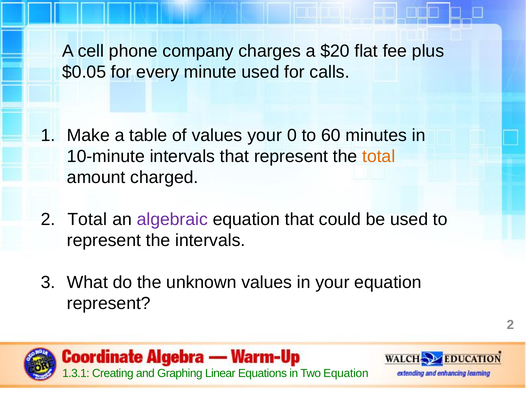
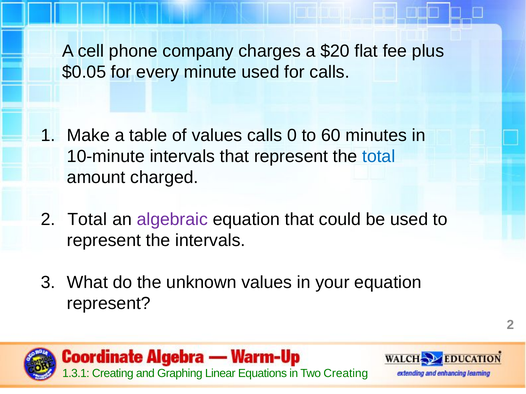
values your: your -> calls
total at (379, 157) colour: orange -> blue
Two Equation: Equation -> Creating
